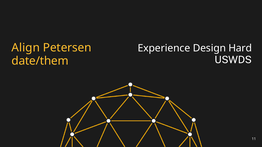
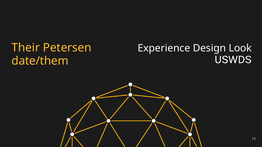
Align: Align -> Their
Hard: Hard -> Look
